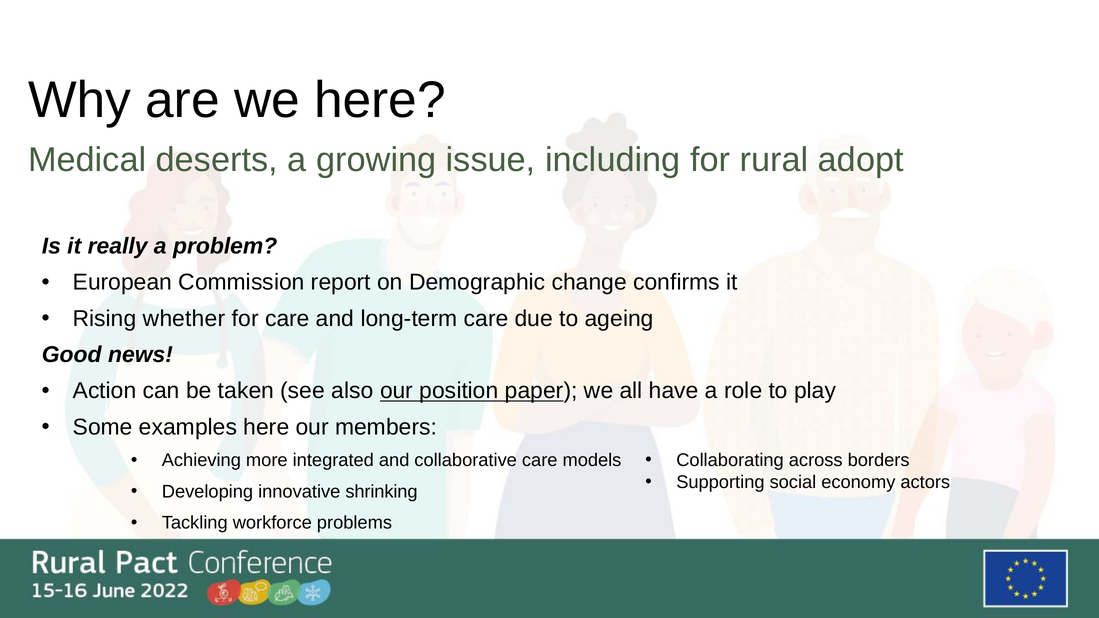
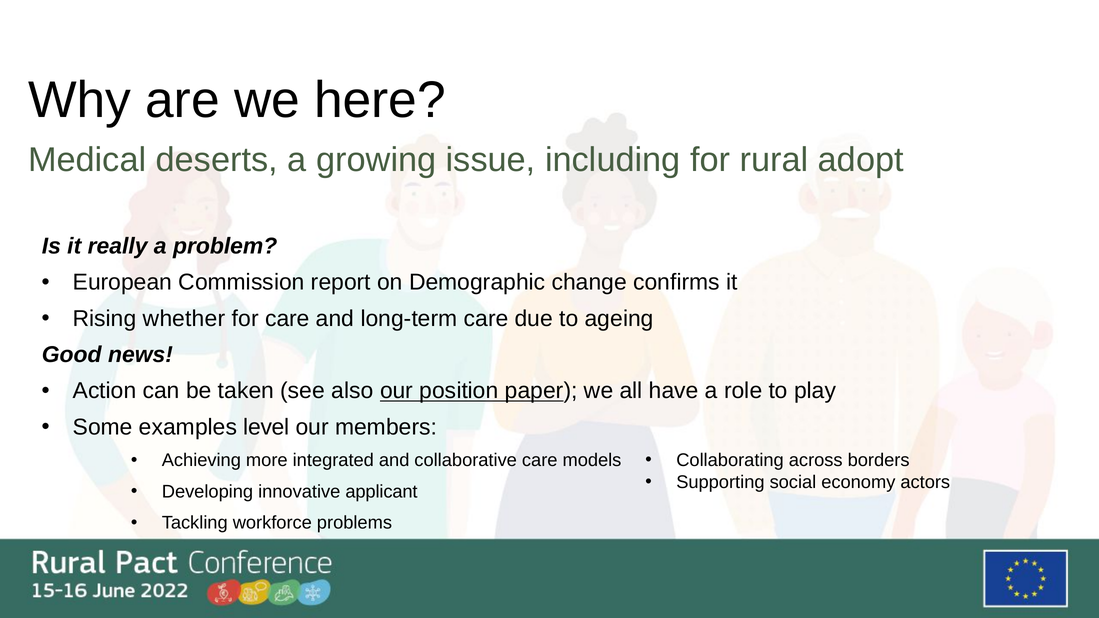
examples here: here -> level
shrinking: shrinking -> applicant
